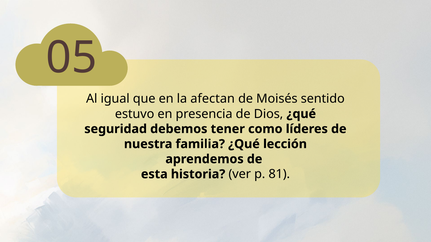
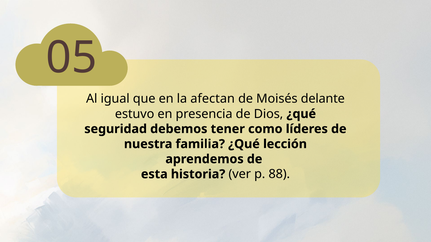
sentido: sentido -> delante
81: 81 -> 88
